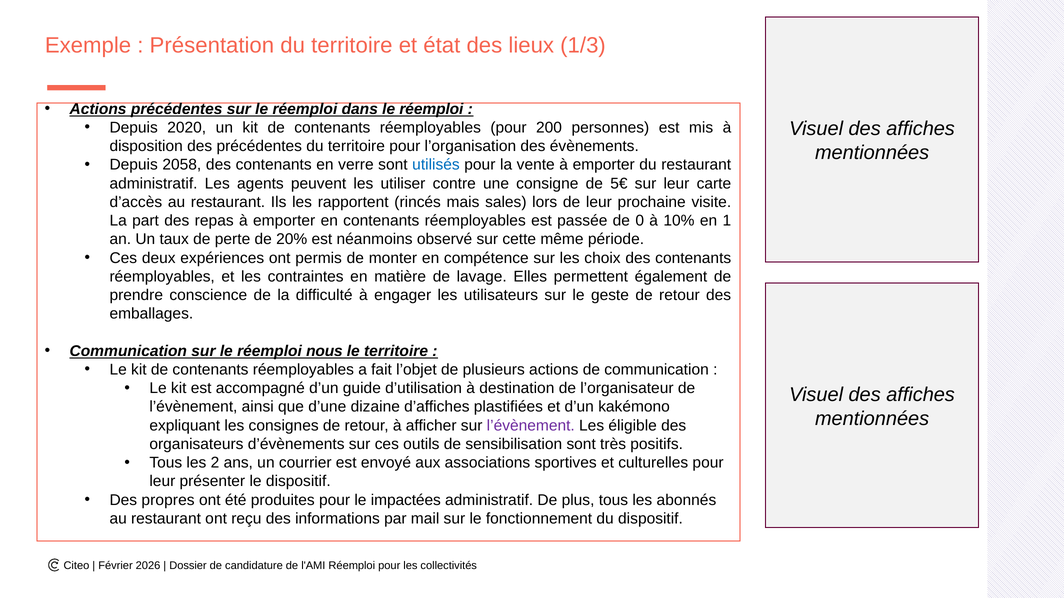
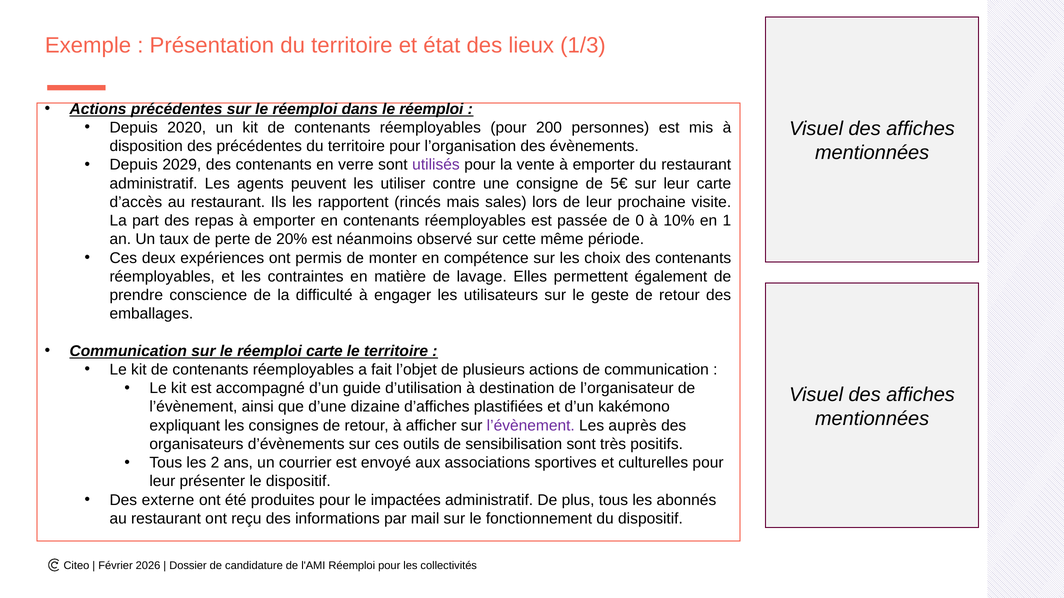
2058: 2058 -> 2029
utilisés colour: blue -> purple
réemploi nous: nous -> carte
éligible: éligible -> auprès
propres: propres -> externe
